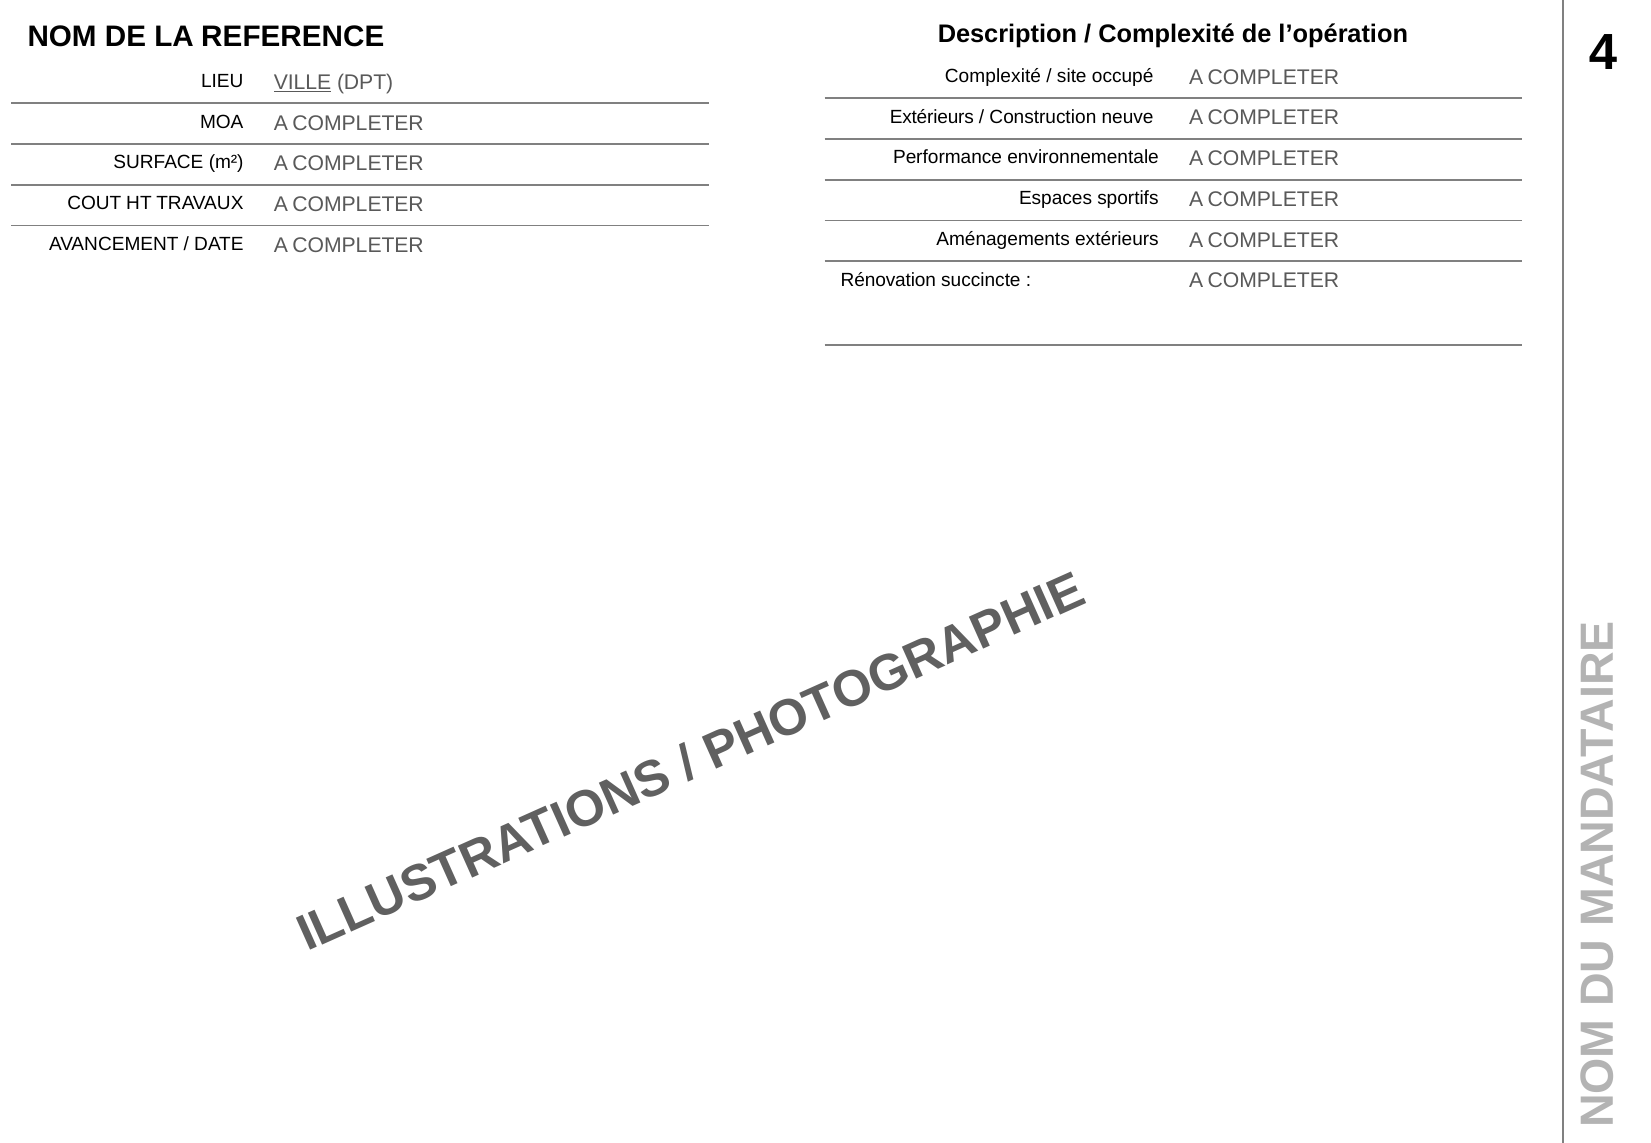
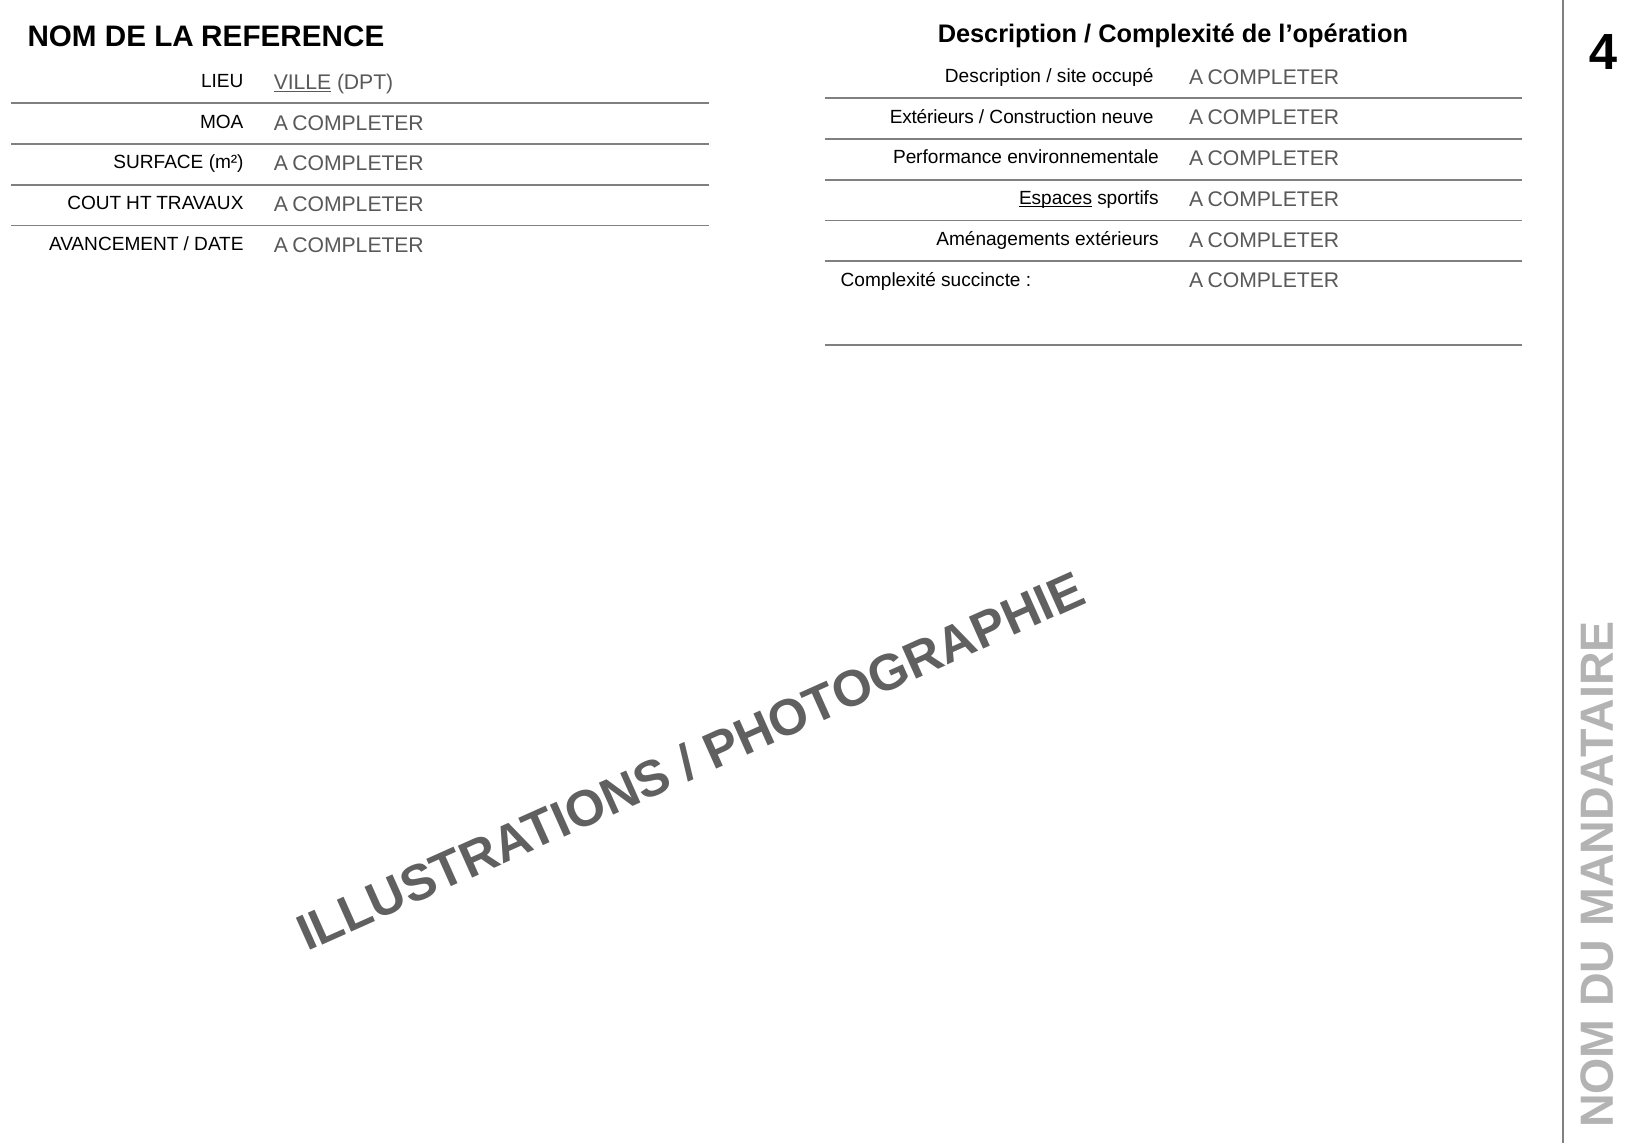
Complexité at (993, 76): Complexité -> Description
Espaces underline: none -> present
Rénovation at (888, 280): Rénovation -> Complexité
